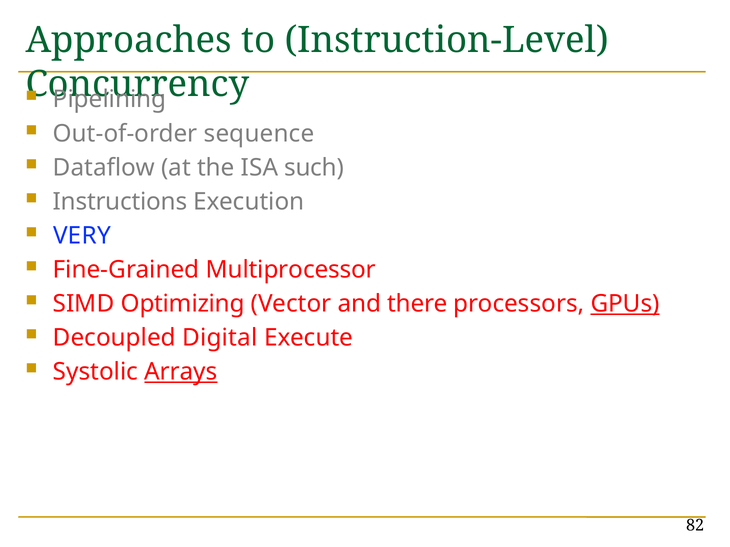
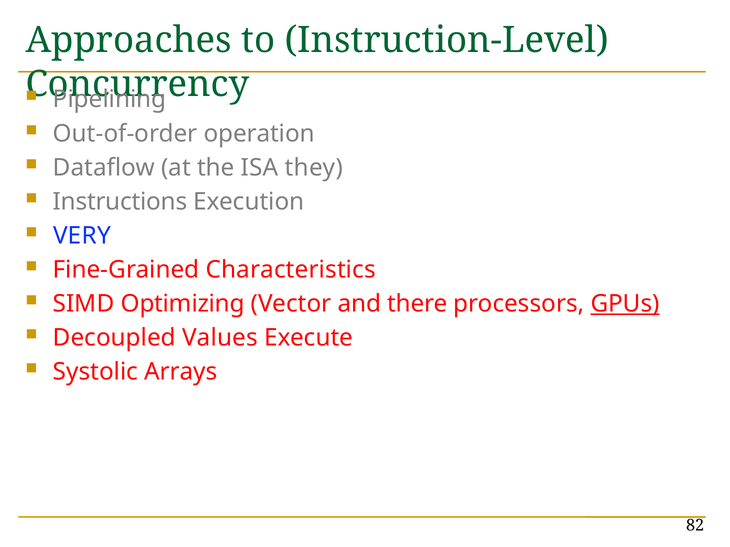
sequence: sequence -> operation
such: such -> they
Multiprocessor: Multiprocessor -> Characteristics
Digital: Digital -> Values
Arrays underline: present -> none
